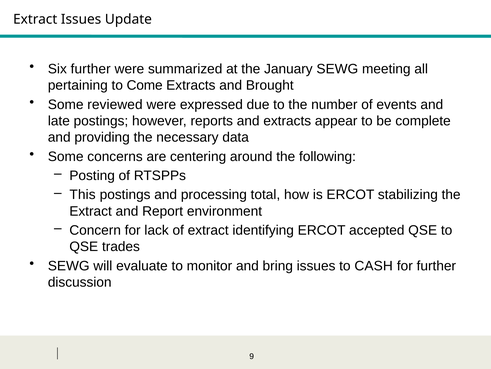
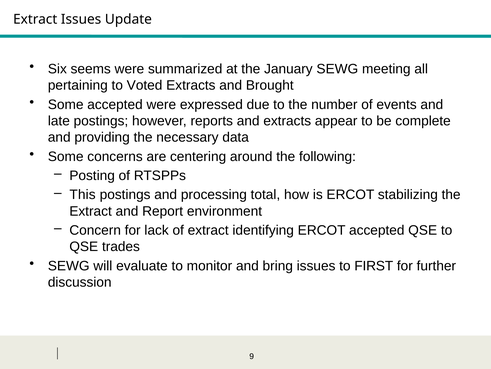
Six further: further -> seems
Come: Come -> Voted
Some reviewed: reviewed -> accepted
CASH: CASH -> FIRST
